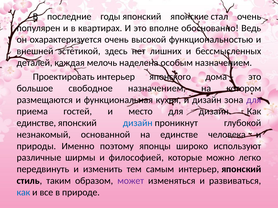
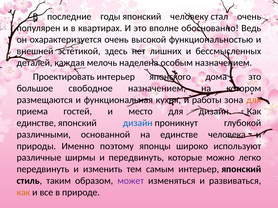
японские: японские -> человеку
и дизайн: дизайн -> работы
для at (254, 100) colour: purple -> orange
незнакомый: незнакомый -> различными
и философией: философией -> передвинуть
как at (23, 193) colour: blue -> orange
